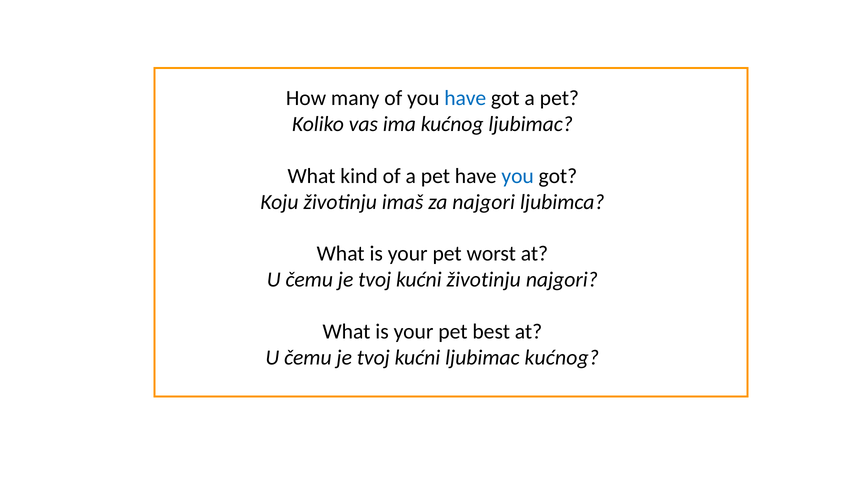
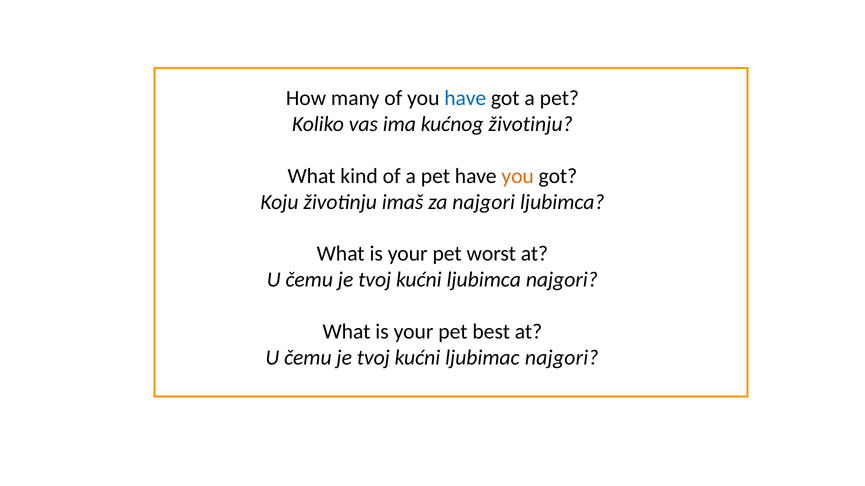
kućnog ljubimac: ljubimac -> životinju
you at (518, 176) colour: blue -> orange
kućni životinju: životinju -> ljubimca
ljubimac kućnog: kućnog -> najgori
